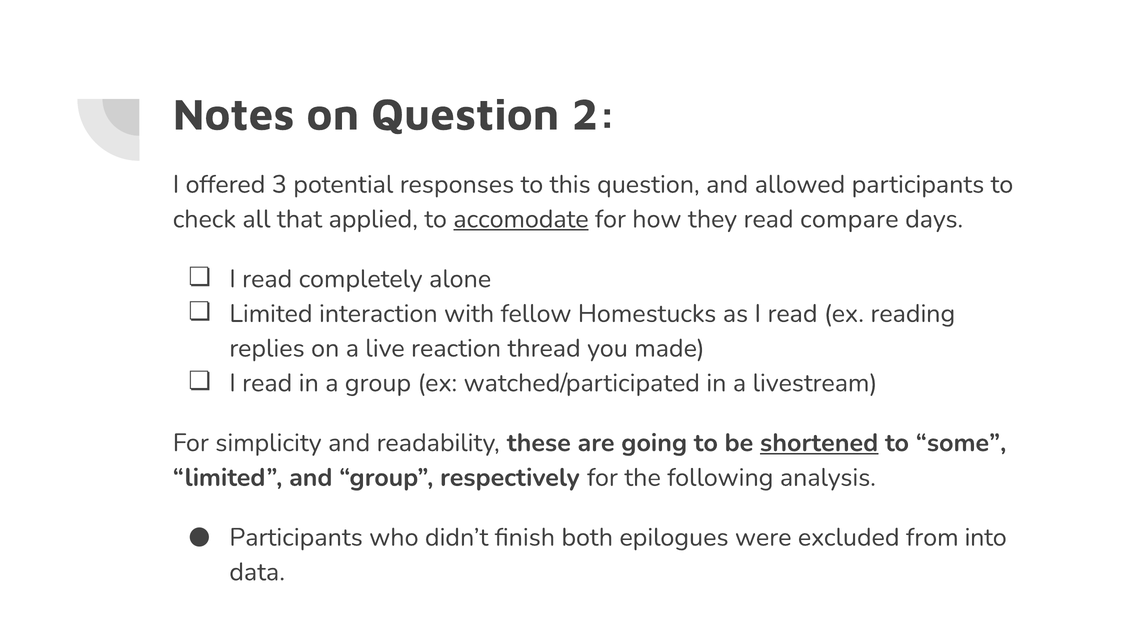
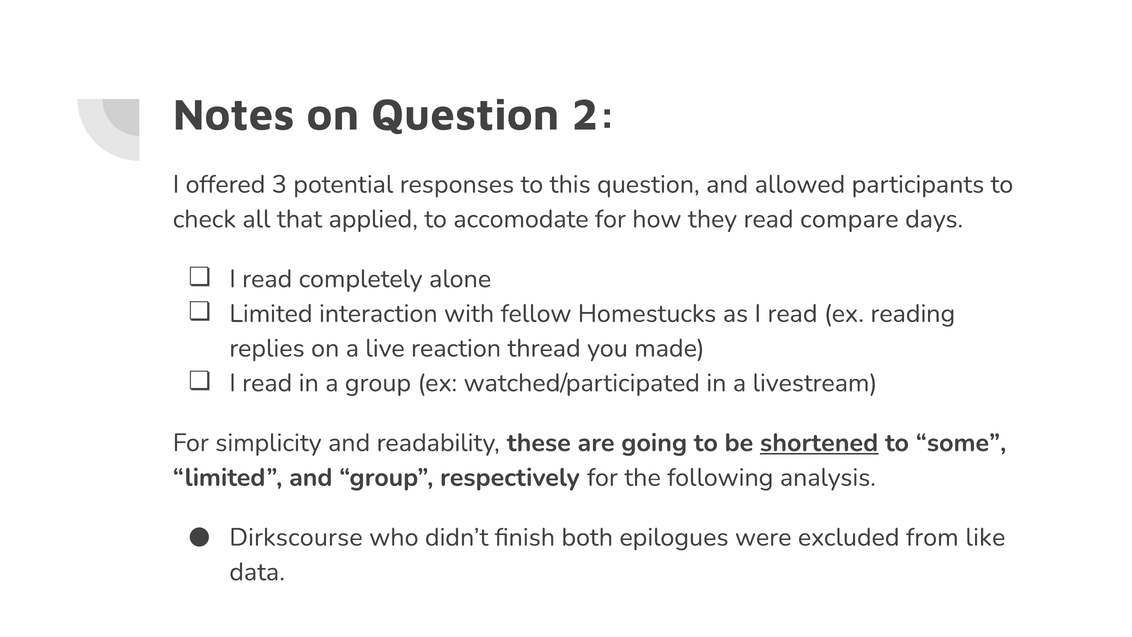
accomodate underline: present -> none
Participants at (296, 537): Participants -> Dirkscourse
into: into -> like
